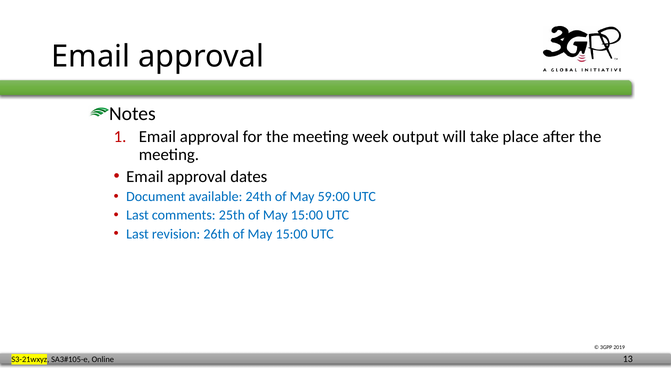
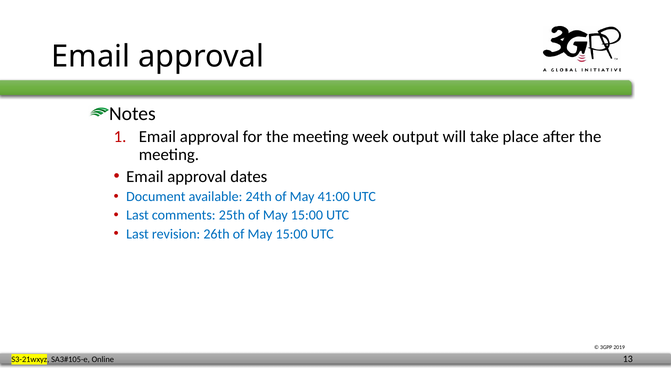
59:00: 59:00 -> 41:00
